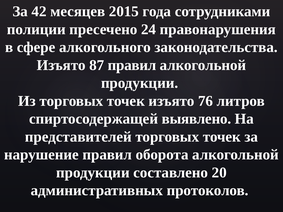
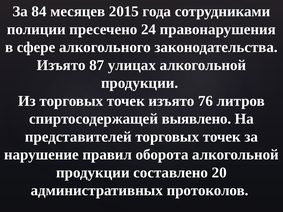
42: 42 -> 84
87 правил: правил -> улицах
